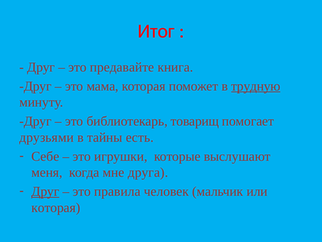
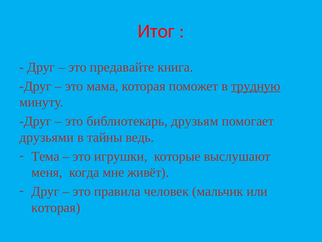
товарищ: товарищ -> друзьям
есть: есть -> ведь
Себе: Себе -> Тема
друга: друга -> живёт
Друг at (45, 191) underline: present -> none
